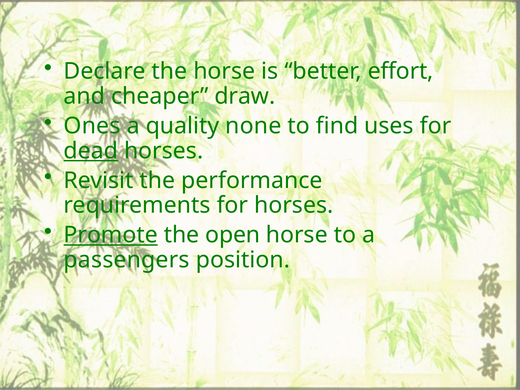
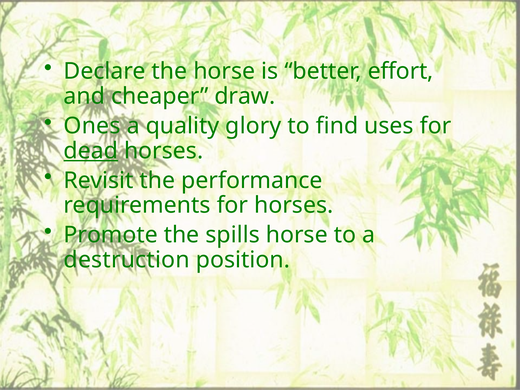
none: none -> glory
Promote underline: present -> none
open: open -> spills
passengers: passengers -> destruction
